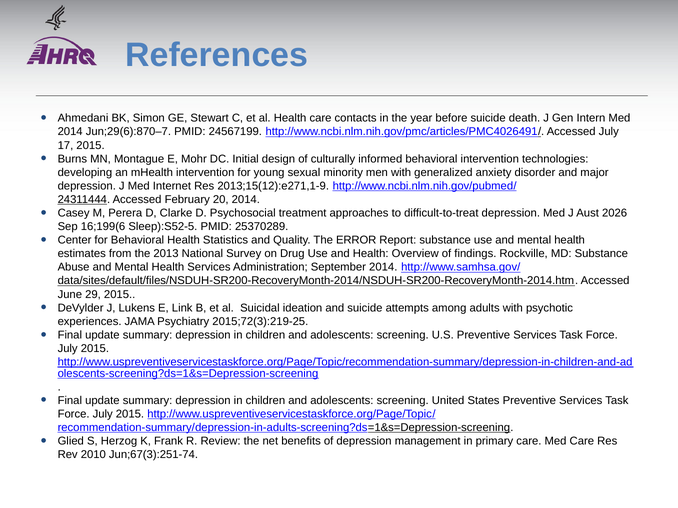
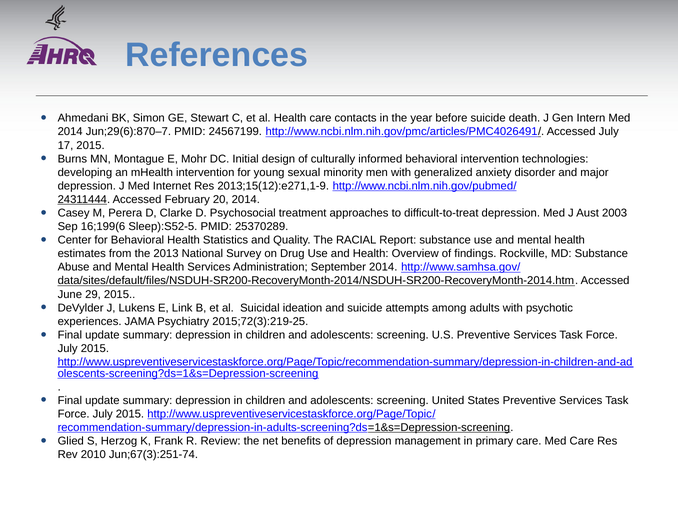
2026: 2026 -> 2003
ERROR: ERROR -> RACIAL
